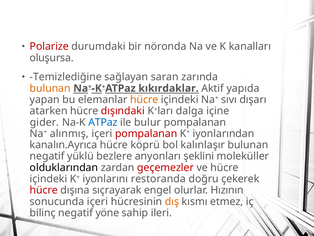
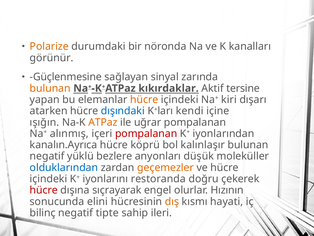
Polarize colour: red -> orange
oluşursa: oluşursa -> görünür
Temizlediğine: Temizlediğine -> Güçlenmesine
saran: saran -> sinyal
yapıda: yapıda -> tersine
sıvı: sıvı -> kiri
dışındaki colour: red -> blue
dalga: dalga -> kendi
gider: gider -> ışığın
ATPaz at (103, 122) colour: blue -> orange
bulur: bulur -> uğrar
şeklini: şeklini -> düşük
olduklarından colour: black -> blue
geçemezler colour: red -> orange
sonucunda içeri: içeri -> elini
etmez: etmez -> hayati
yöne: yöne -> tipte
